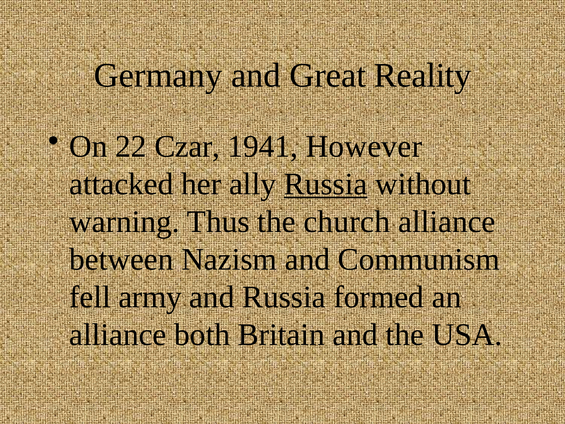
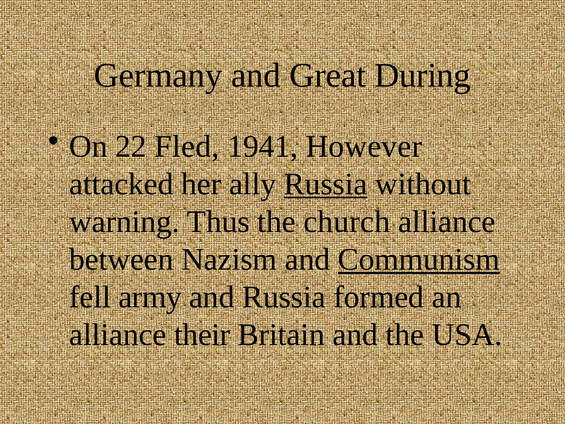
Reality: Reality -> During
Czar: Czar -> Fled
Communism underline: none -> present
both: both -> their
